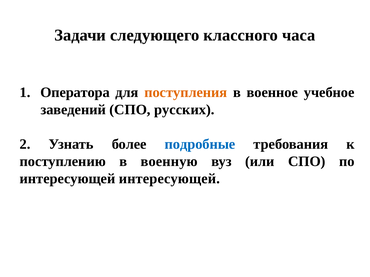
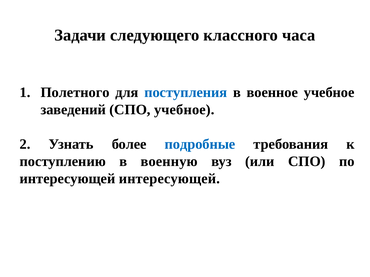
Оператора: Оператора -> Полетного
поступления colour: orange -> blue
СПО русских: русских -> учебное
